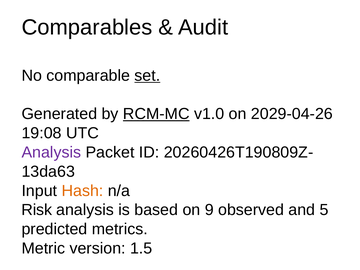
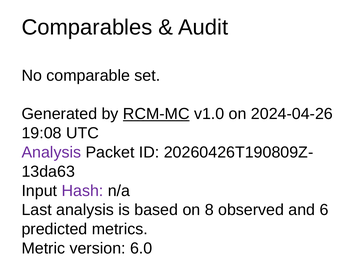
set underline: present -> none
2029-04-26: 2029-04-26 -> 2024-04-26
Hash colour: orange -> purple
Risk: Risk -> Last
9: 9 -> 8
5: 5 -> 6
1.5: 1.5 -> 6.0
